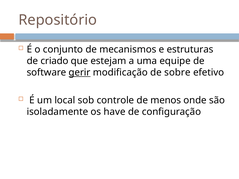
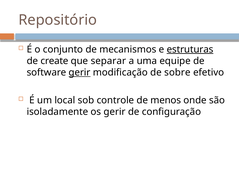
estruturas underline: none -> present
criado: criado -> create
estejam: estejam -> separar
os have: have -> gerir
